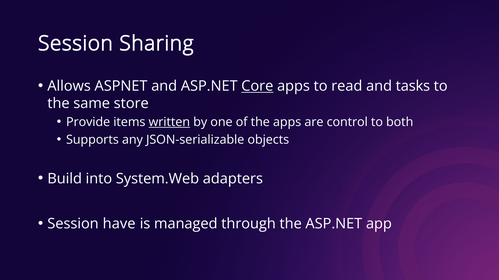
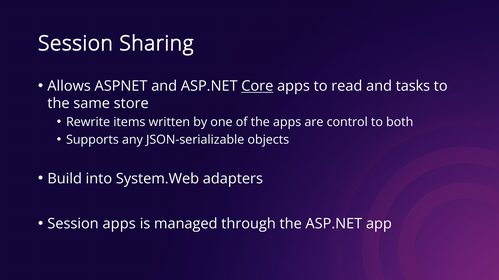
Provide: Provide -> Rewrite
written underline: present -> none
Session have: have -> apps
